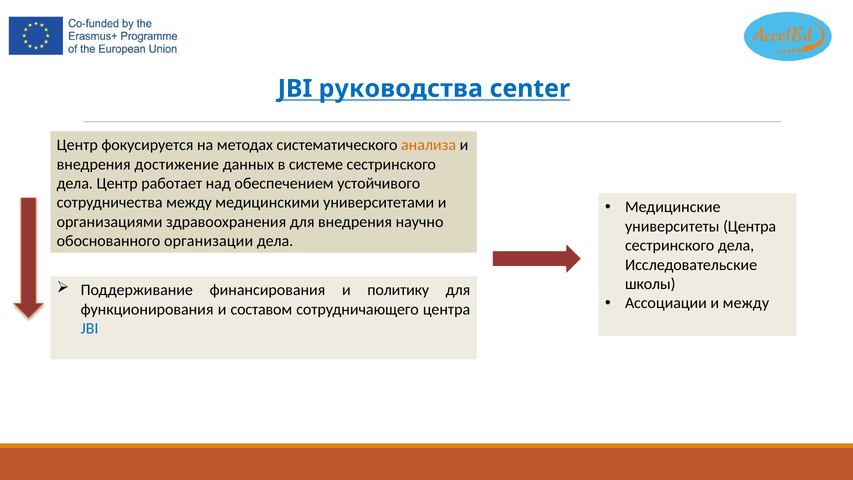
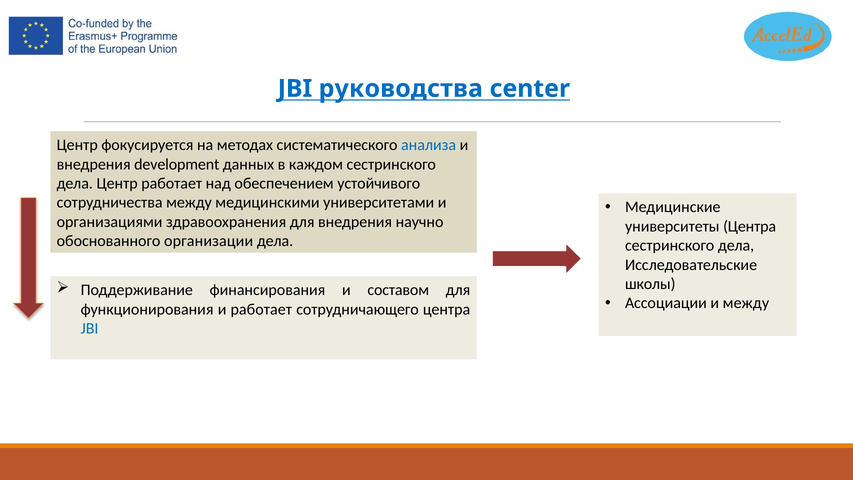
анализа colour: orange -> blue
достижение: достижение -> development
системе: системе -> каждом
политику: политику -> составом
и составом: составом -> работает
